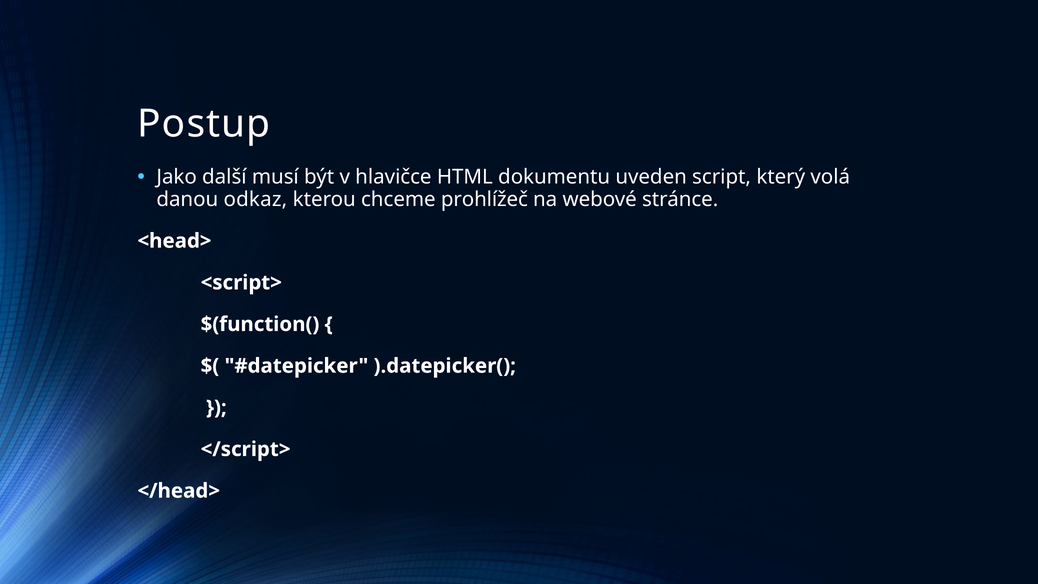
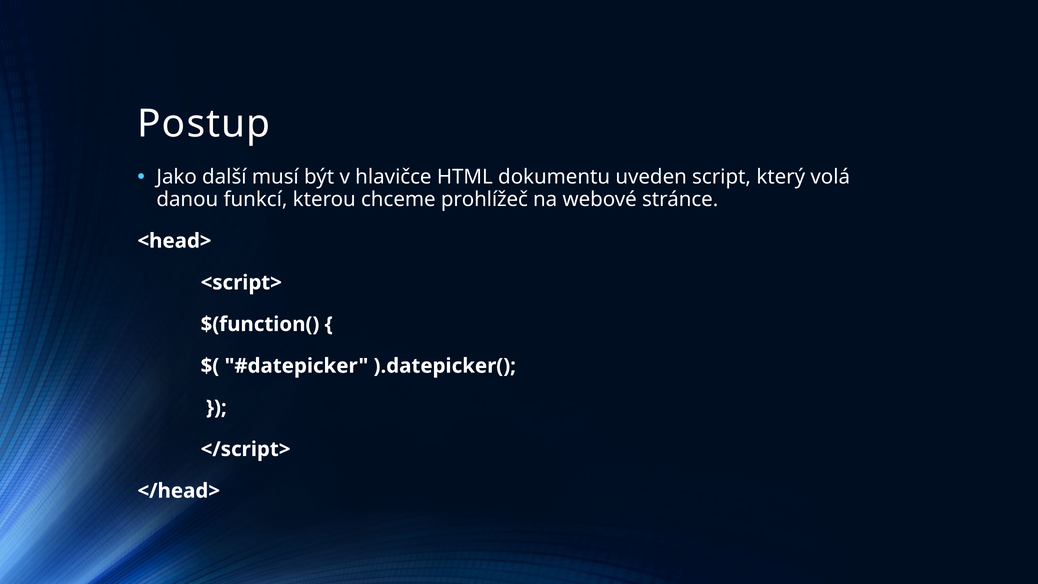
odkaz: odkaz -> funkcí
